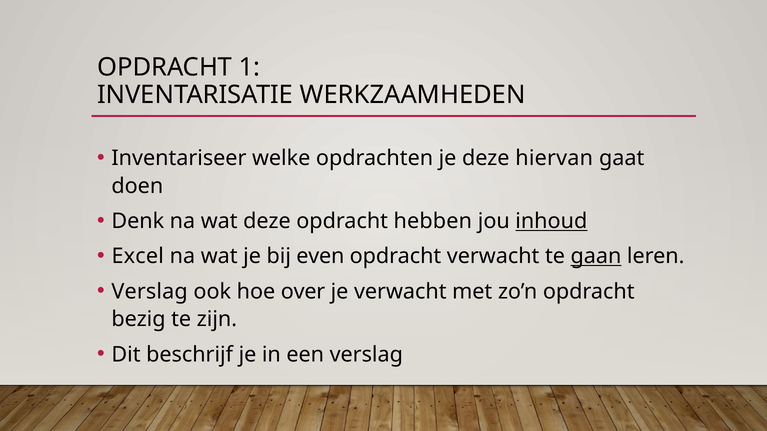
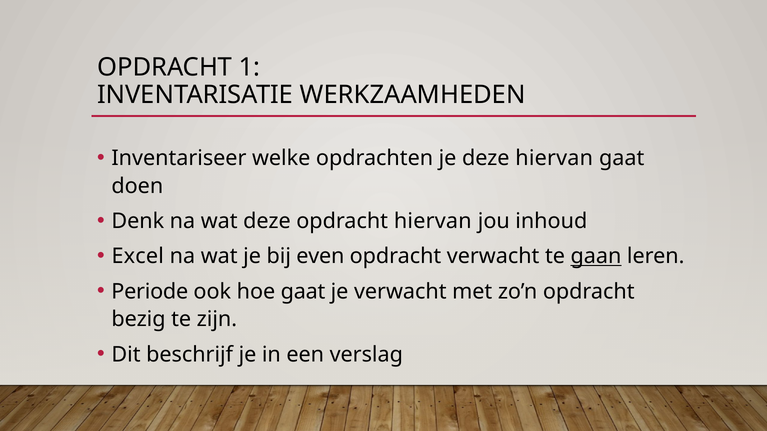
opdracht hebben: hebben -> hiervan
inhoud underline: present -> none
Verslag at (150, 292): Verslag -> Periode
hoe over: over -> gaat
